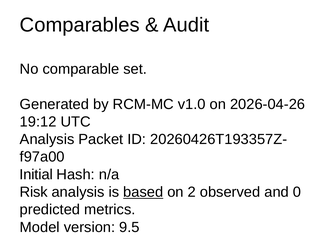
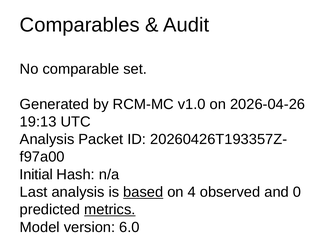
19:12: 19:12 -> 19:13
Risk: Risk -> Last
2: 2 -> 4
metrics underline: none -> present
9.5: 9.5 -> 6.0
